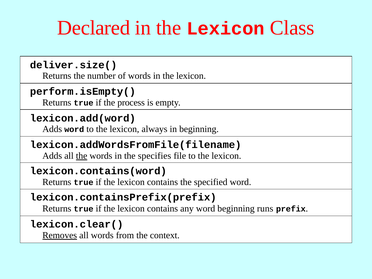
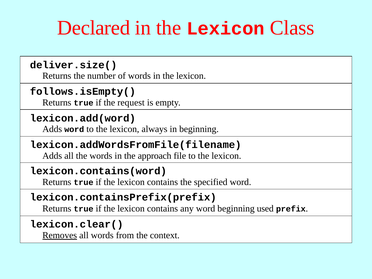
perform.isEmpty(: perform.isEmpty( -> follows.isEmpty(
process: process -> request
the at (82, 156) underline: present -> none
specifies: specifies -> approach
runs: runs -> used
